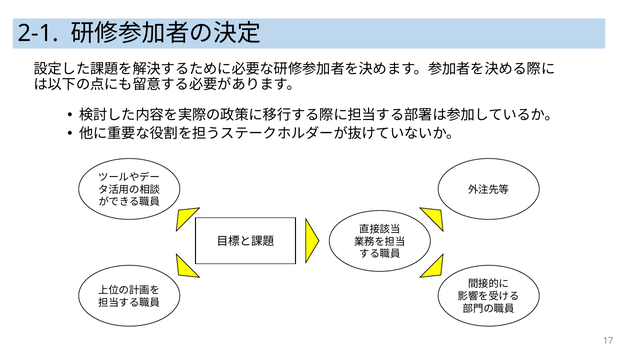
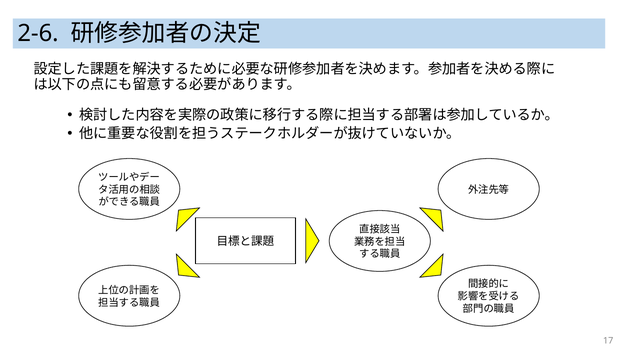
2-1: 2-1 -> 2-6
